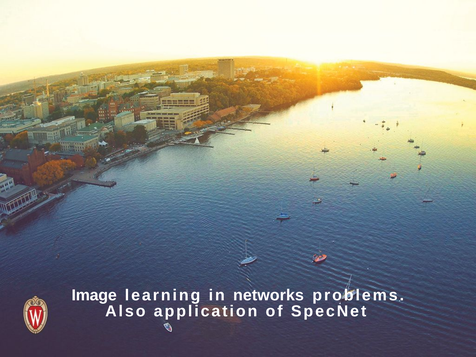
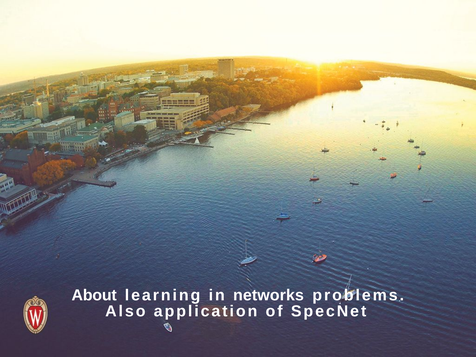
Image: Image -> About
